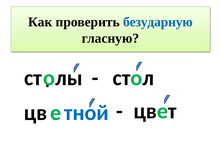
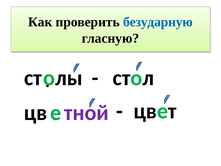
тной colour: blue -> purple
